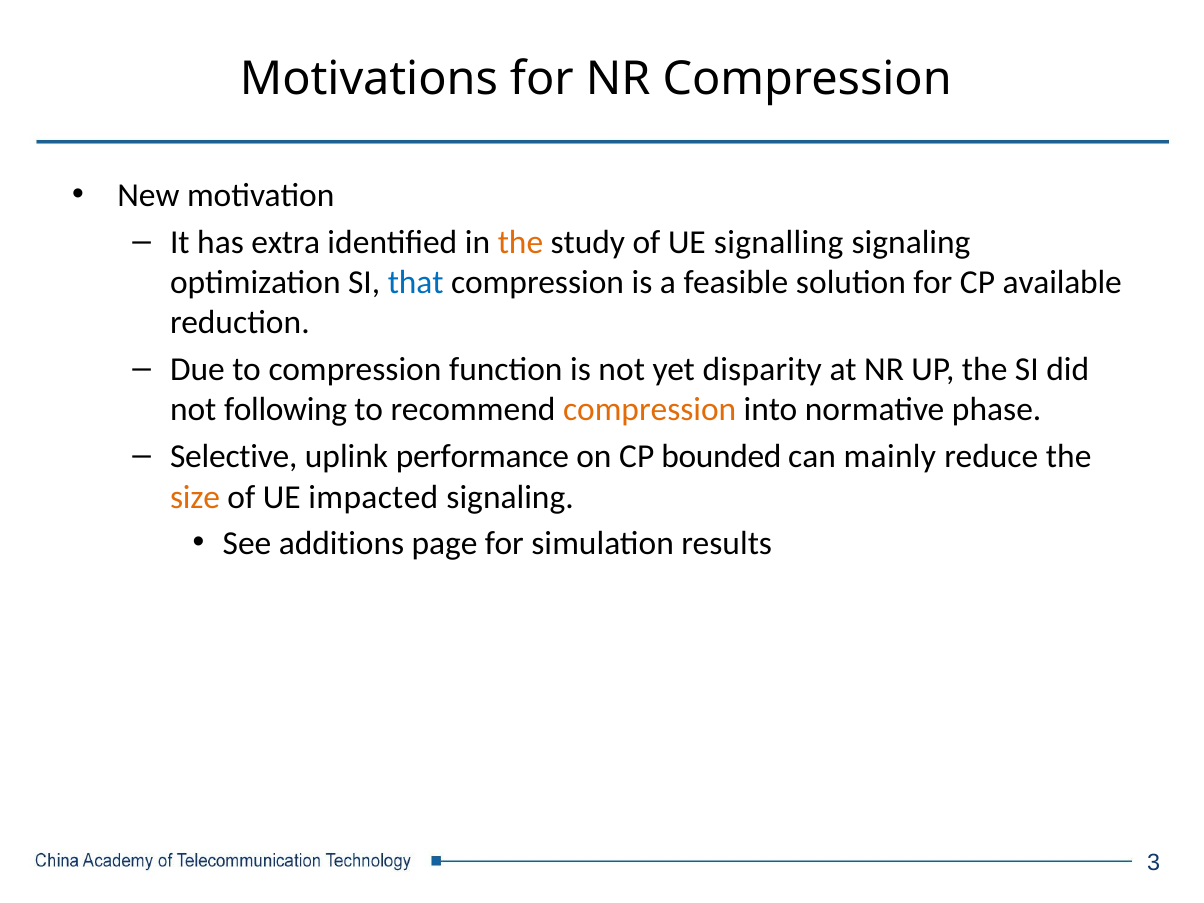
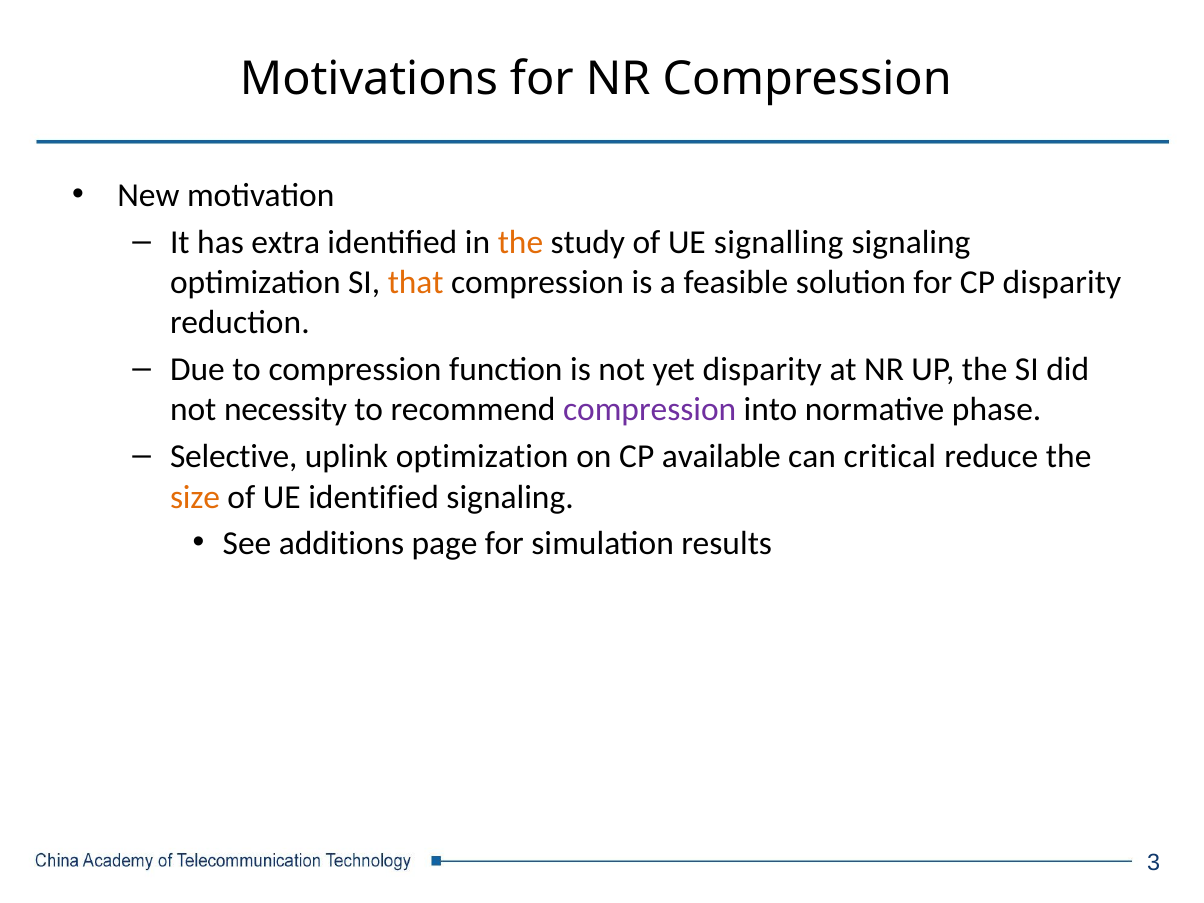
that colour: blue -> orange
CP available: available -> disparity
following: following -> necessity
compression at (650, 410) colour: orange -> purple
uplink performance: performance -> optimization
bounded: bounded -> available
mainly: mainly -> critical
UE impacted: impacted -> identified
